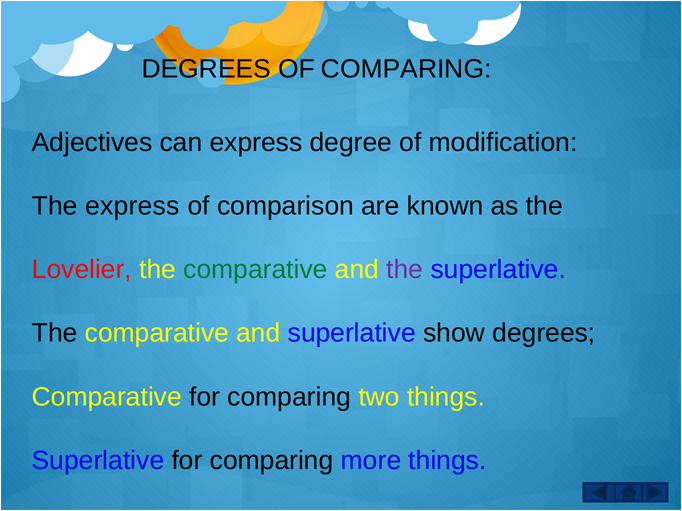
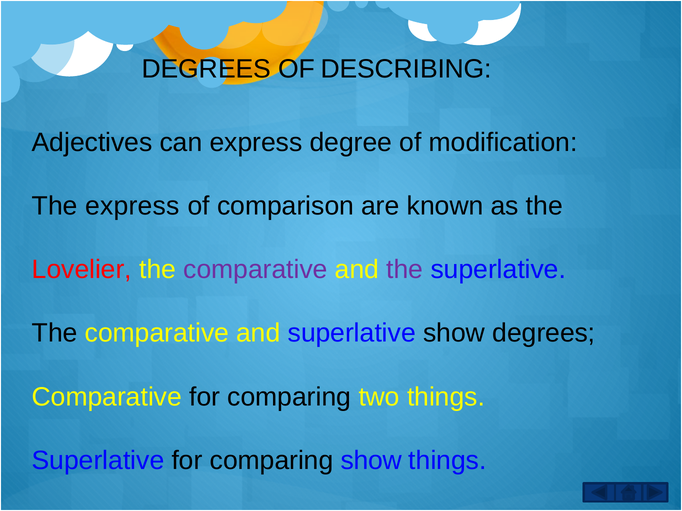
OF COMPARING: COMPARING -> DESCRIBING
comparative at (255, 270) colour: green -> purple
comparing more: more -> show
